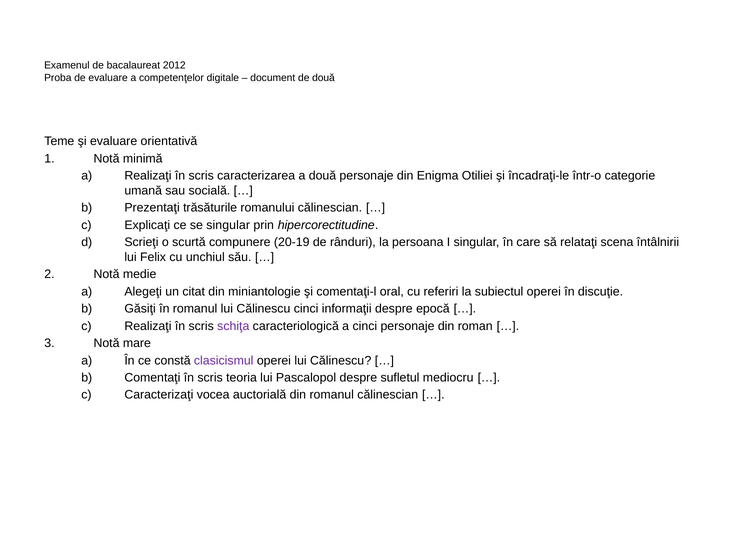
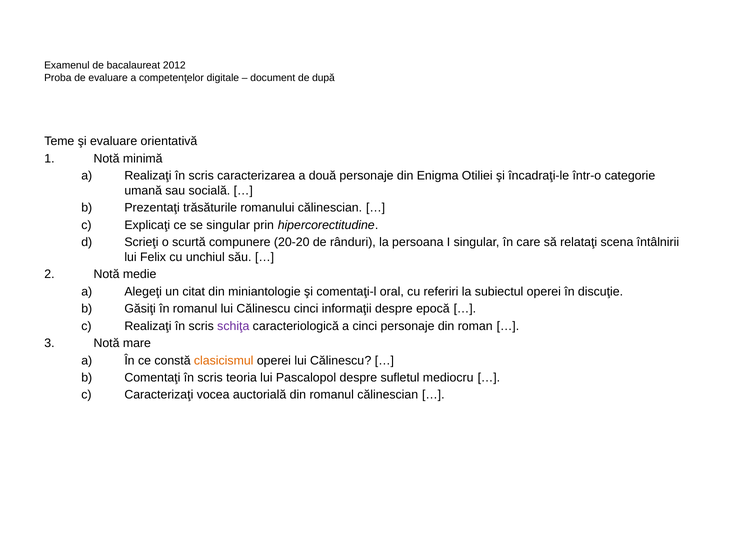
de două: două -> după
20-19: 20-19 -> 20-20
clasicismul colour: purple -> orange
